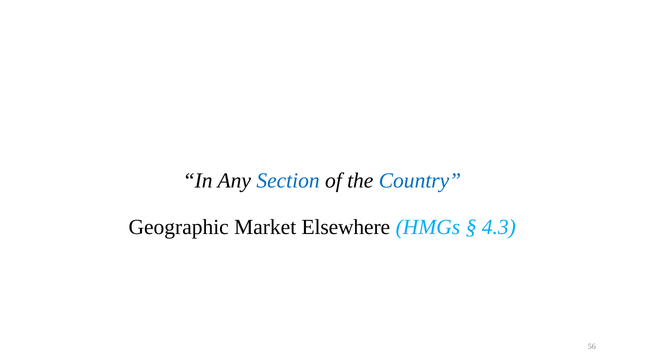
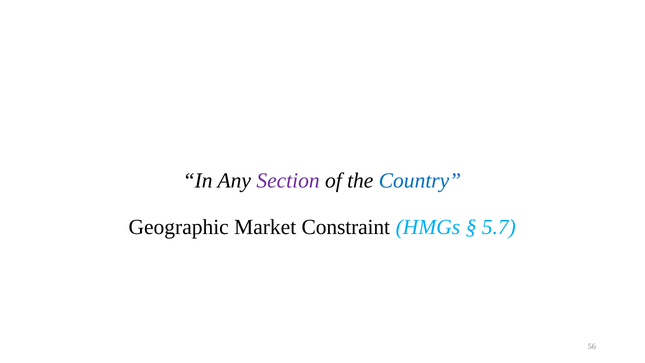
Section colour: blue -> purple
Elsewhere: Elsewhere -> Constraint
4.3: 4.3 -> 5.7
